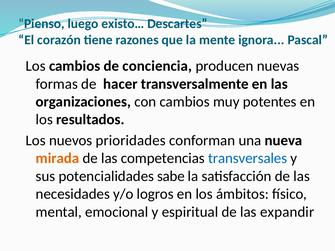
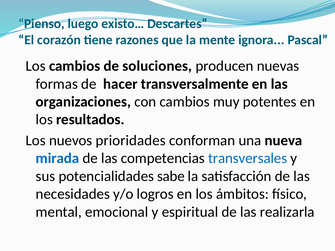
conciencia: conciencia -> soluciones
mirada colour: orange -> blue
expandir: expandir -> realizarla
